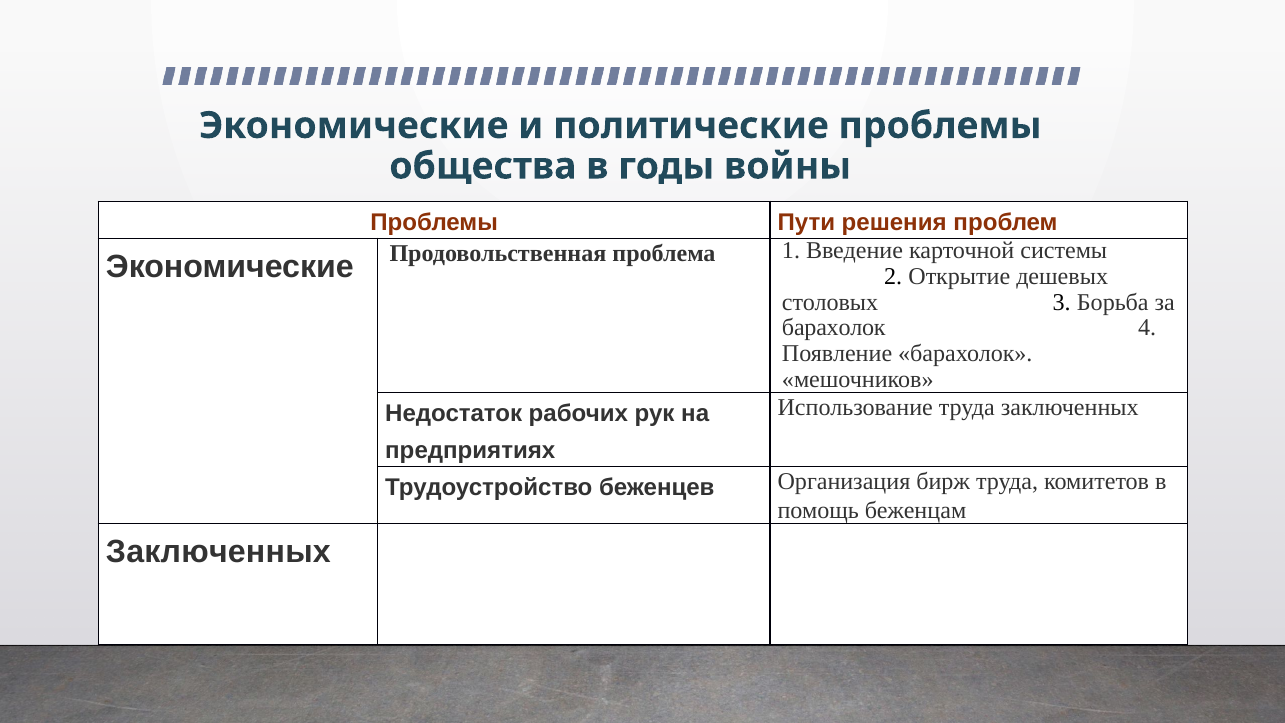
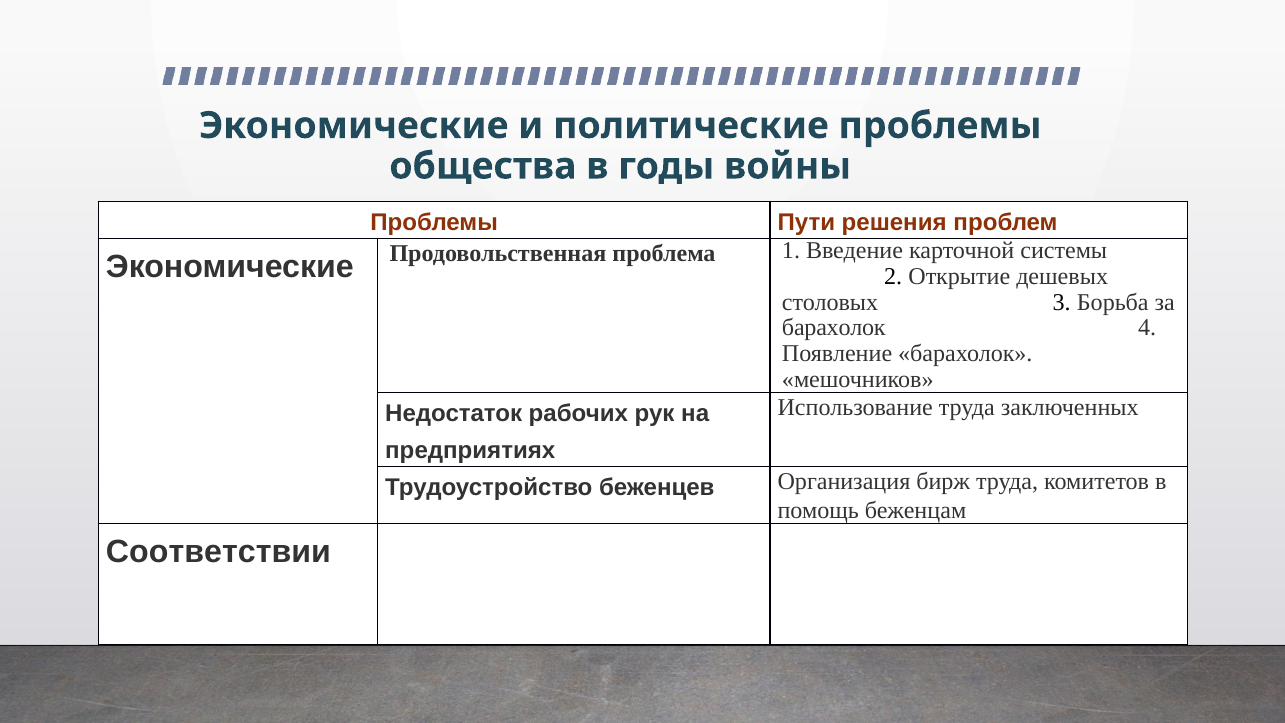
Заключенных at (218, 552): Заключенных -> Соответствии
